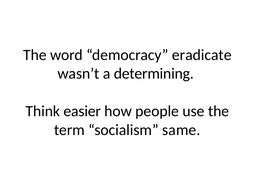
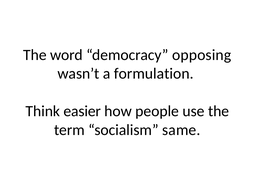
eradicate: eradicate -> opposing
determining: determining -> formulation
